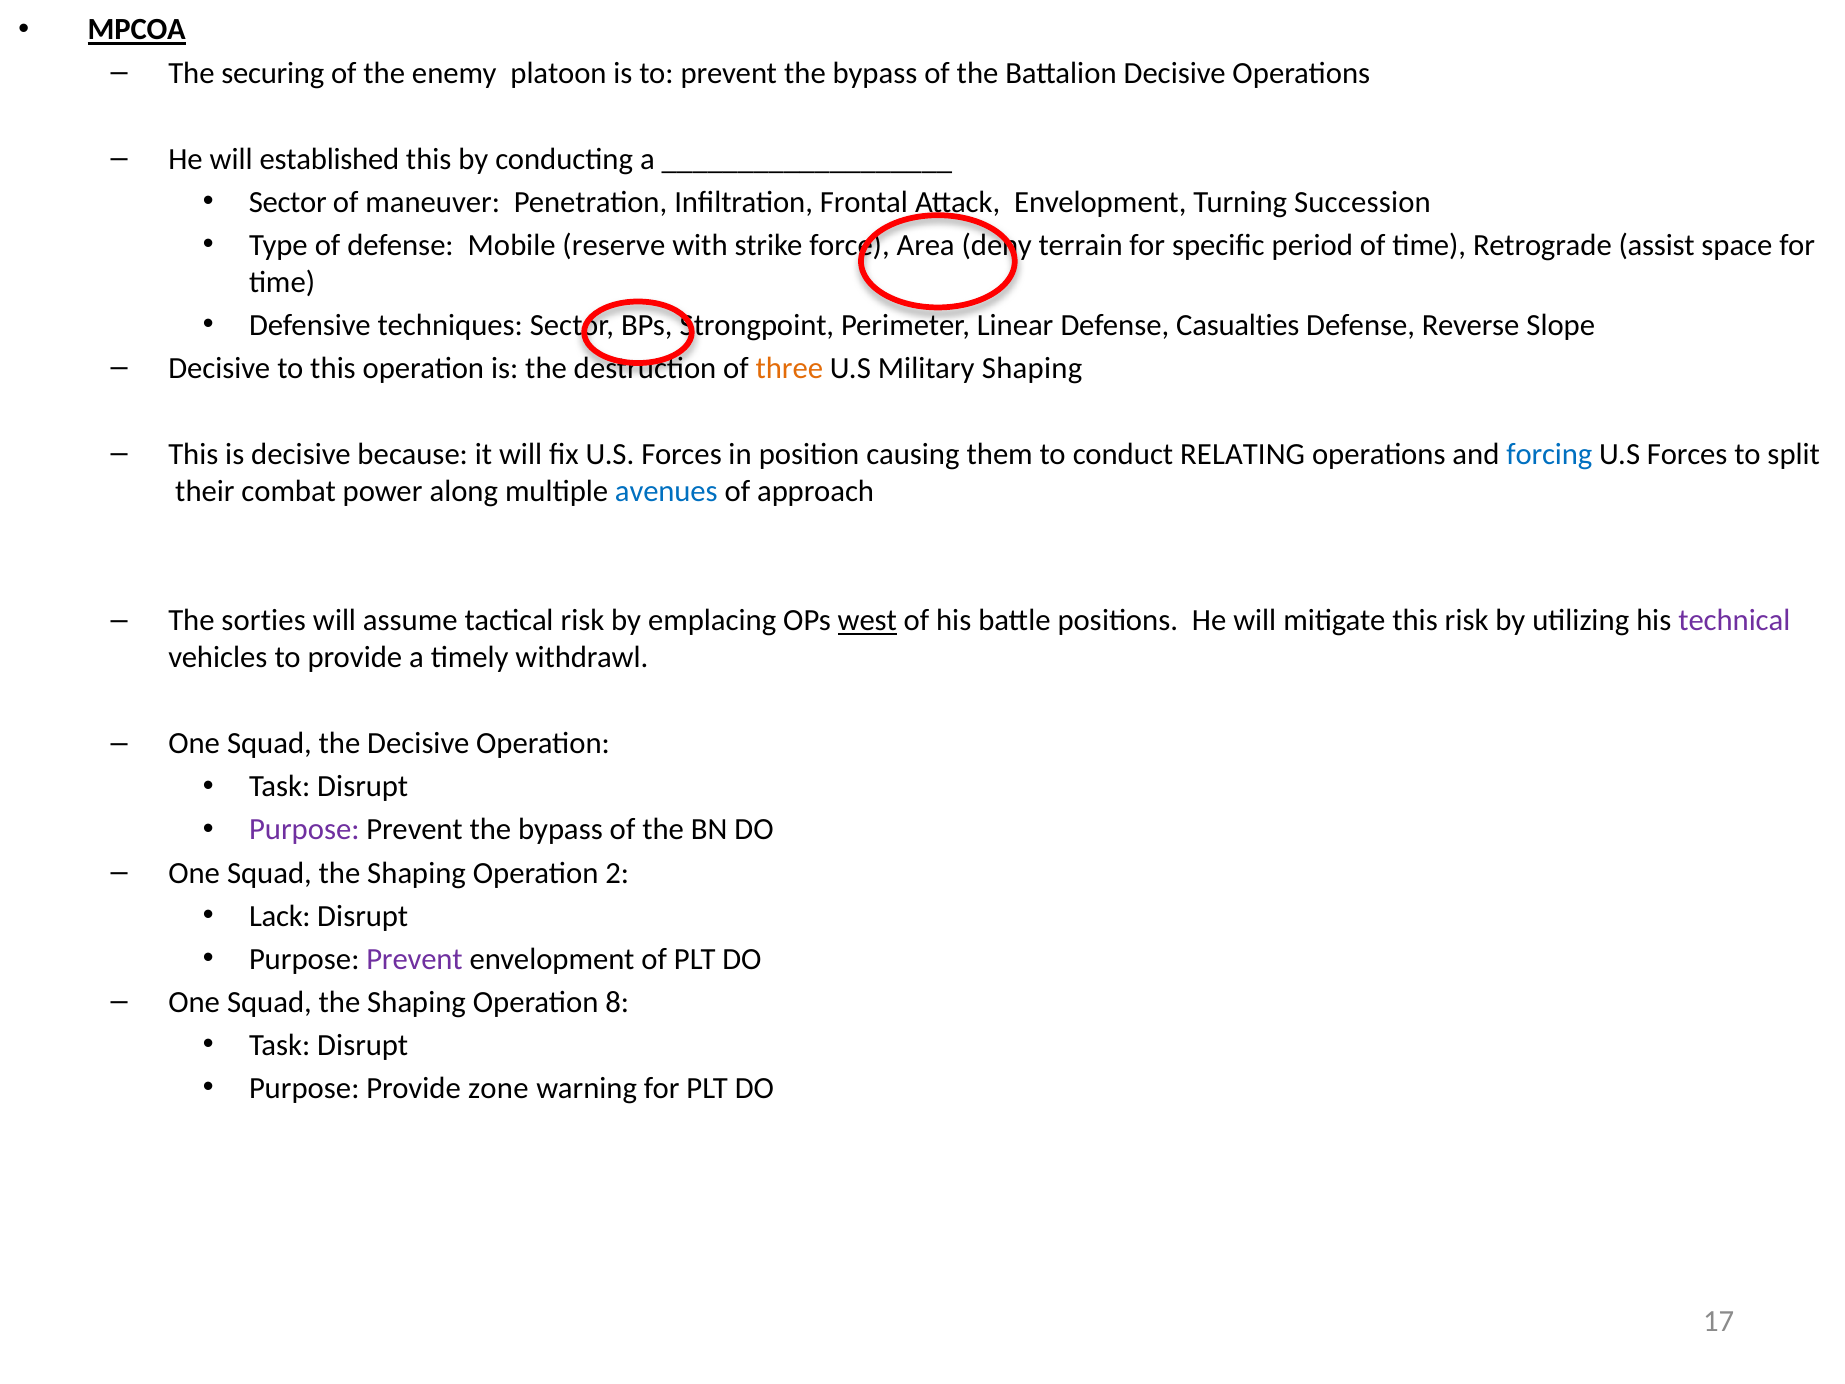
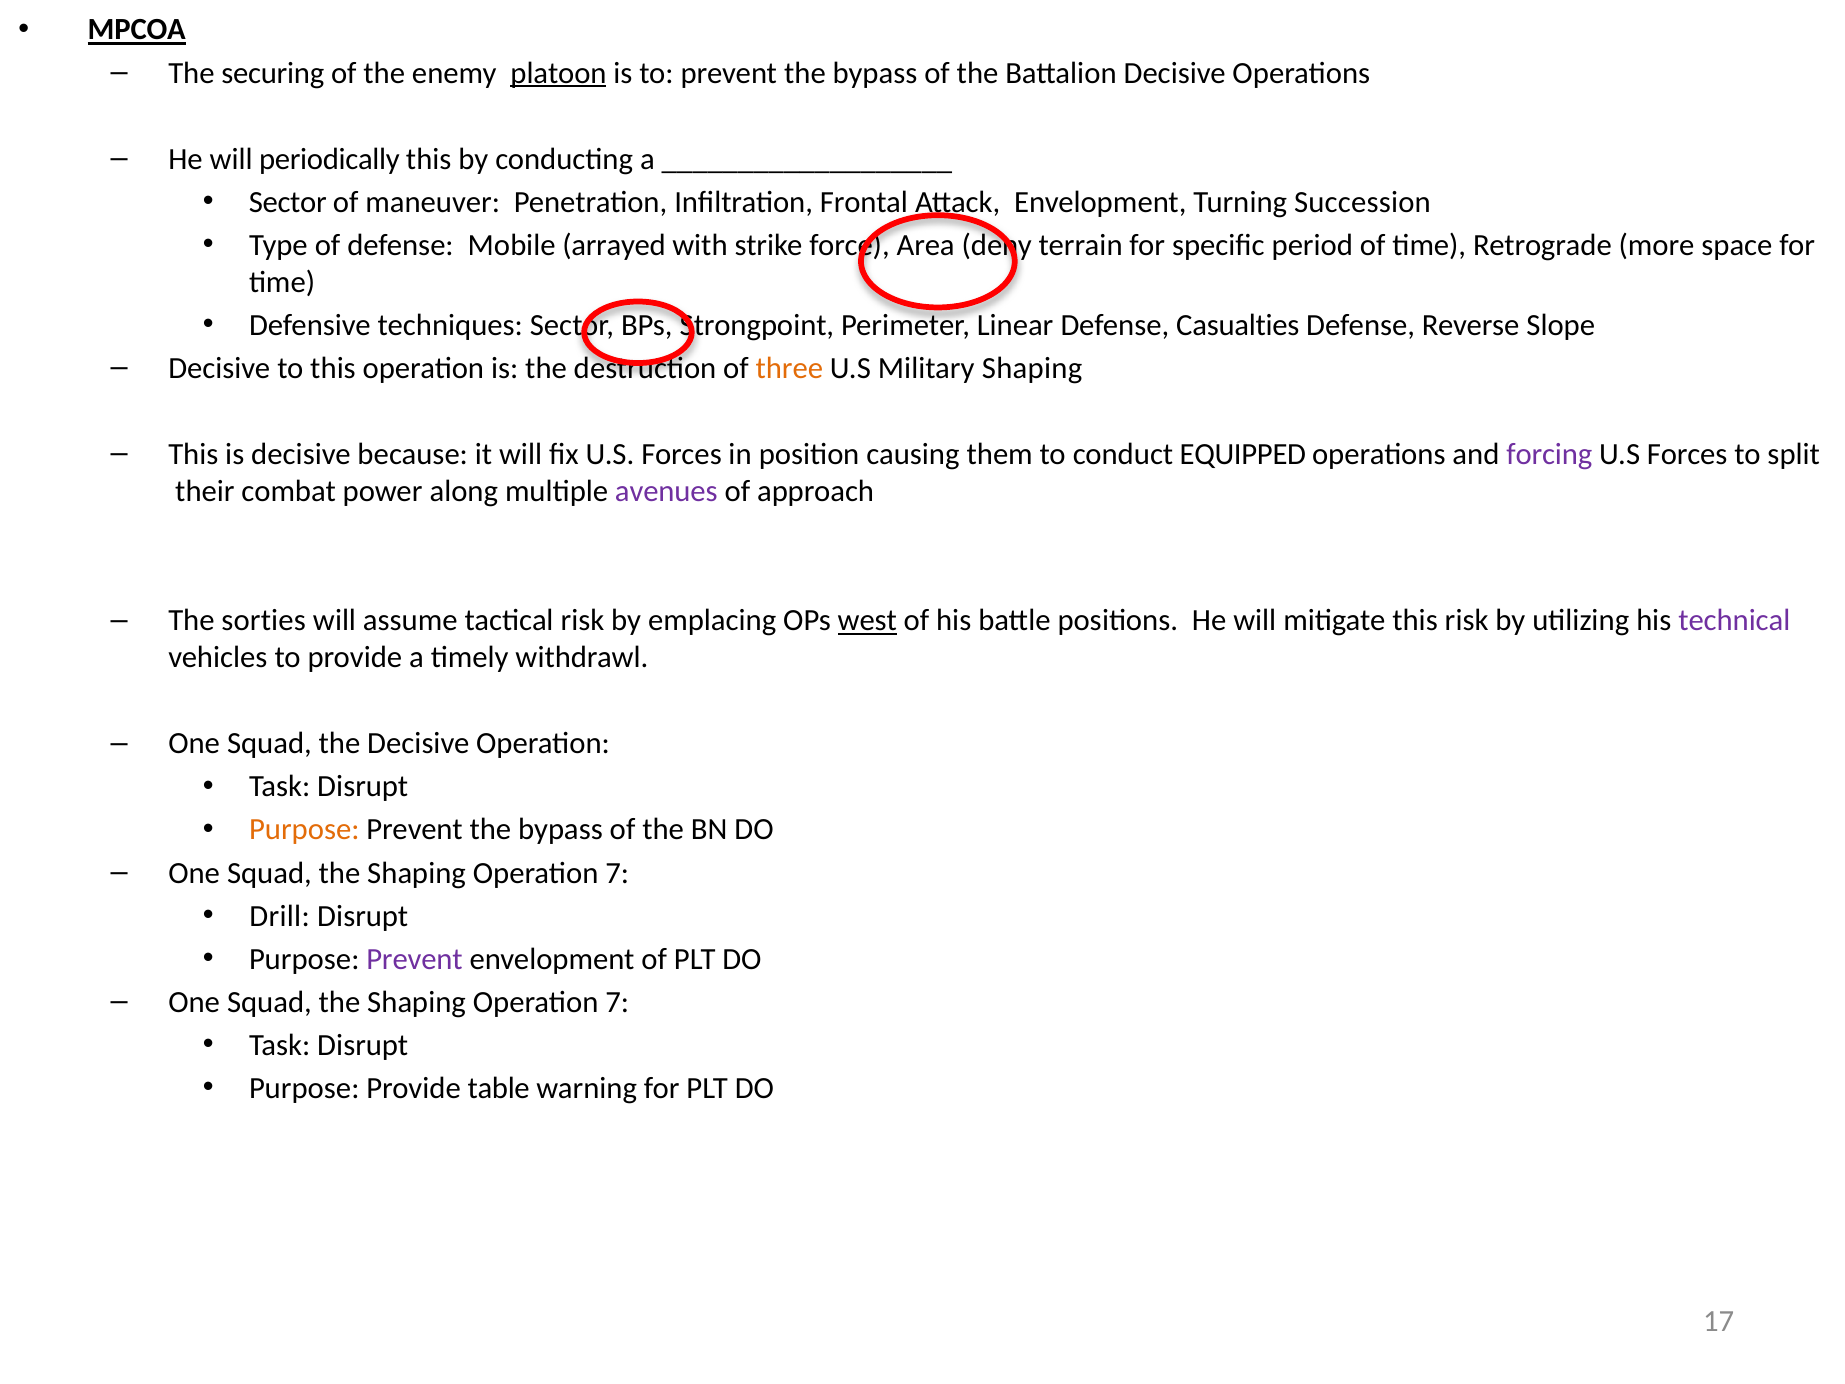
platoon underline: none -> present
established: established -> periodically
reserve: reserve -> arrayed
assist: assist -> more
RELATING: RELATING -> EQUIPPED
forcing colour: blue -> purple
avenues colour: blue -> purple
Purpose at (304, 830) colour: purple -> orange
2 at (617, 873): 2 -> 7
Lack: Lack -> Drill
8 at (617, 1002): 8 -> 7
zone: zone -> table
